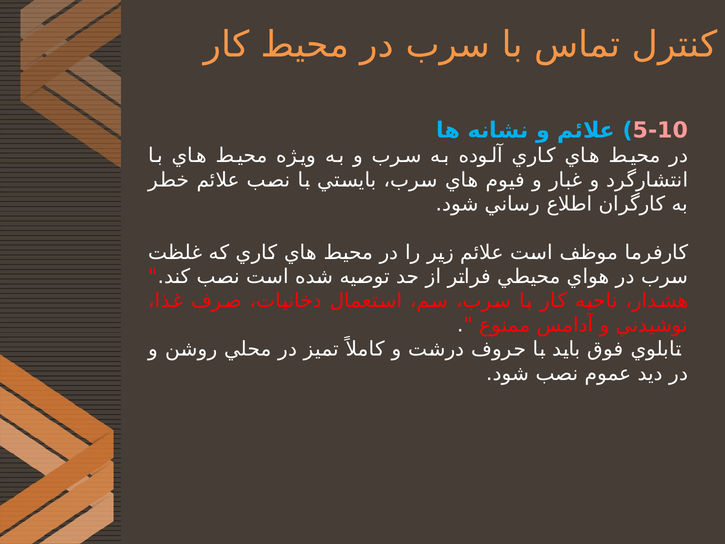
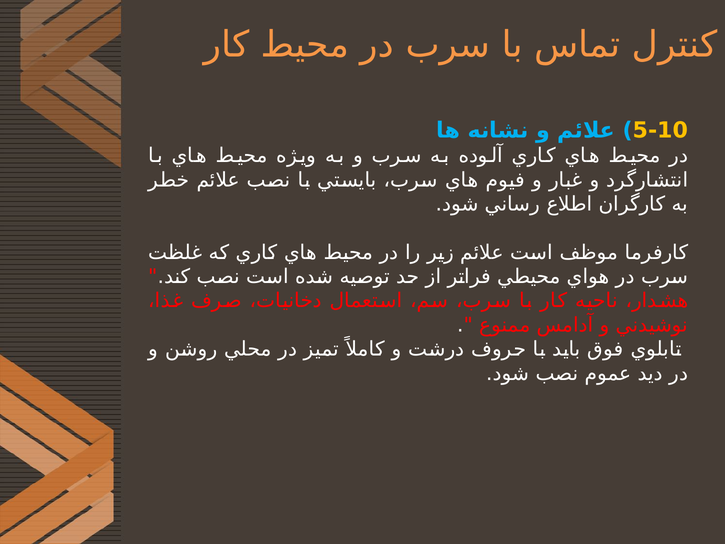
5-10 colour: pink -> yellow
